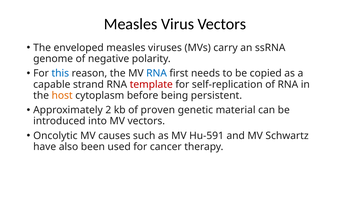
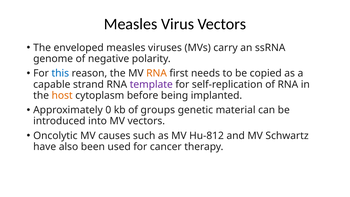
RNA at (157, 73) colour: blue -> orange
template colour: red -> purple
persistent: persistent -> implanted
2: 2 -> 0
proven: proven -> groups
Hu-591: Hu-591 -> Hu-812
